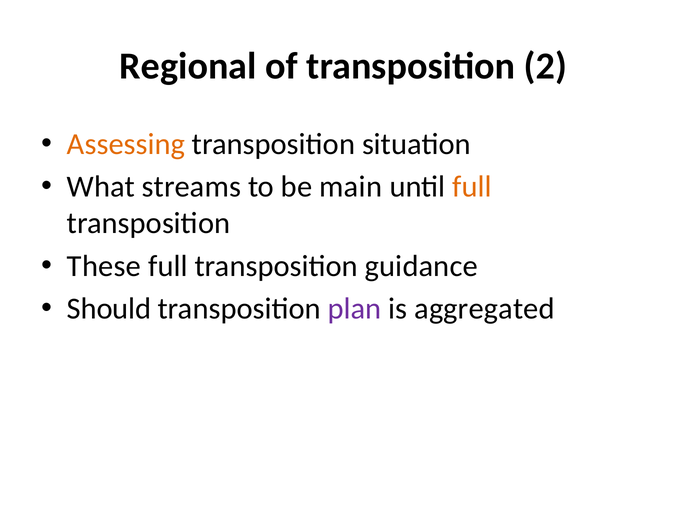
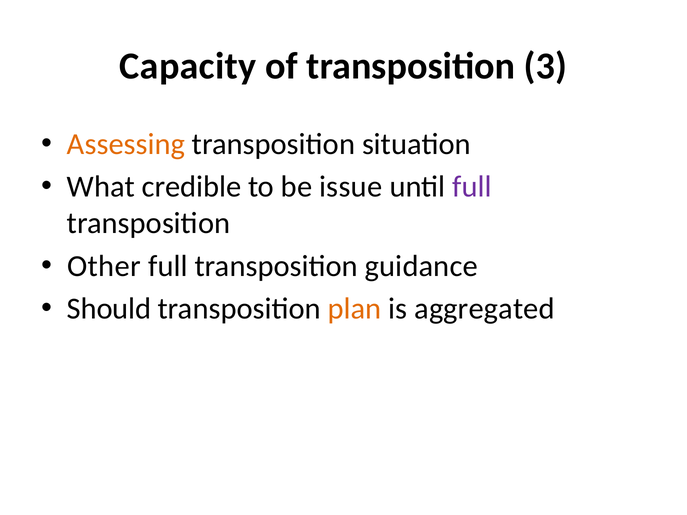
Regional: Regional -> Capacity
2: 2 -> 3
streams: streams -> credible
main: main -> issue
full at (472, 187) colour: orange -> purple
These: These -> Other
plan colour: purple -> orange
